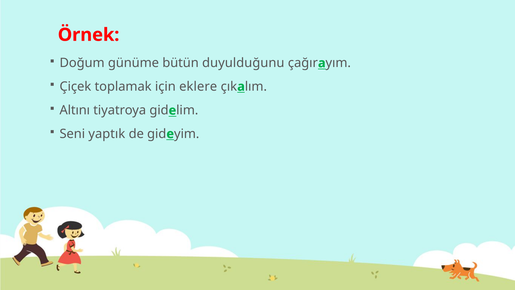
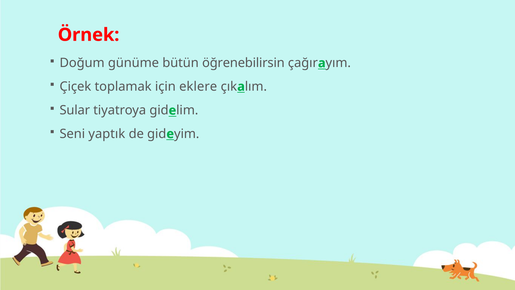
duyulduğunu: duyulduğunu -> öğrenebilirsin
Altını: Altını -> Sular
